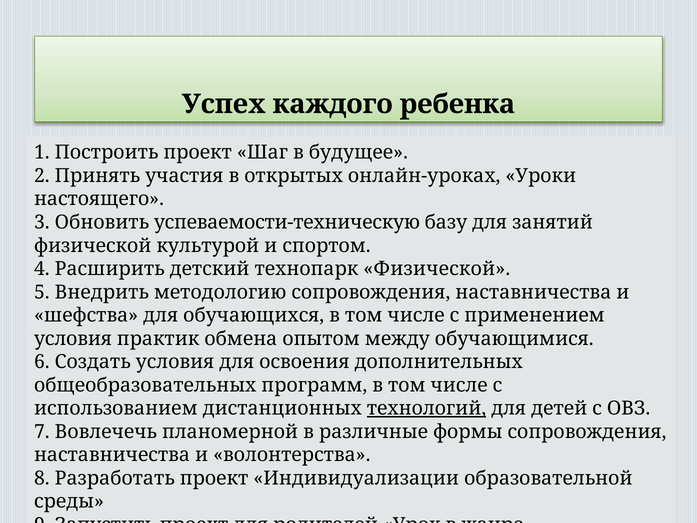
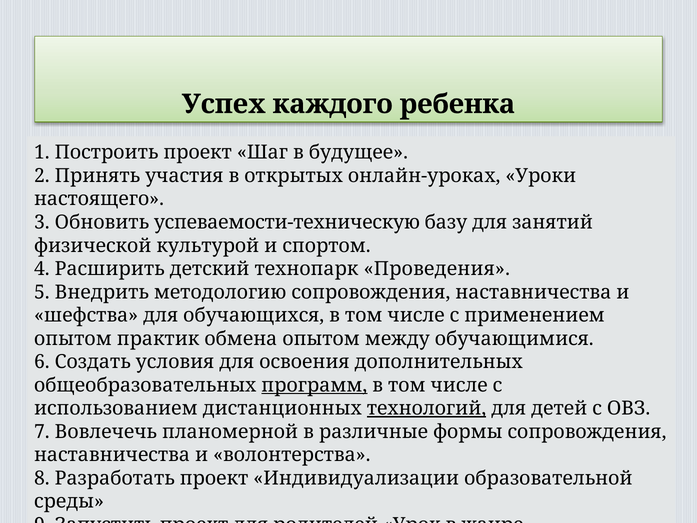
технопарк Физической: Физической -> Проведения
условия at (73, 338): условия -> опытом
программ underline: none -> present
